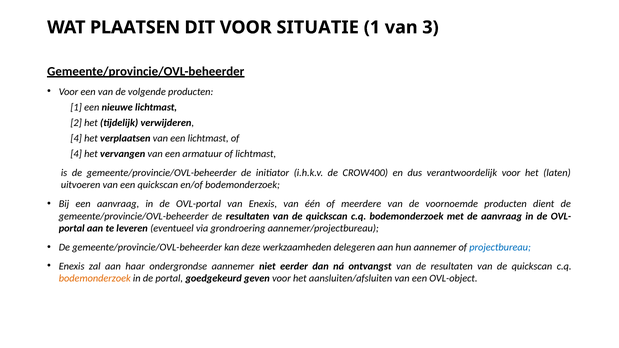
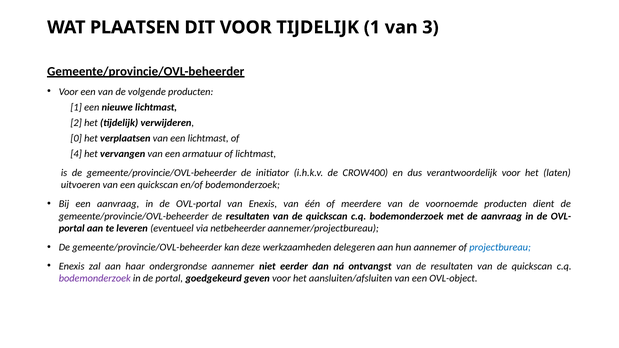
VOOR SITUATIE: SITUATIE -> TIJDELIJK
4 at (76, 138): 4 -> 0
grondroering: grondroering -> netbeheerder
bodemonderzoek at (95, 279) colour: orange -> purple
